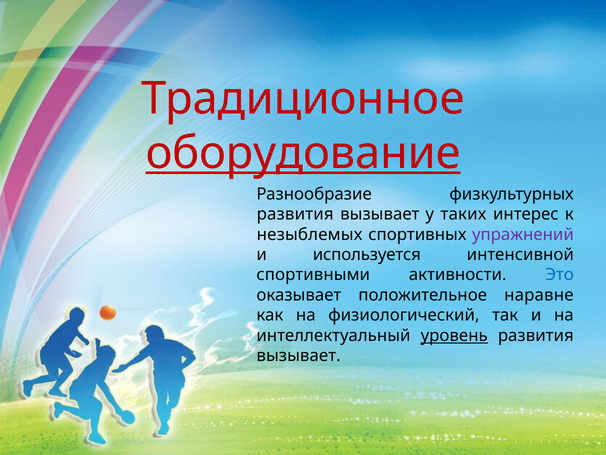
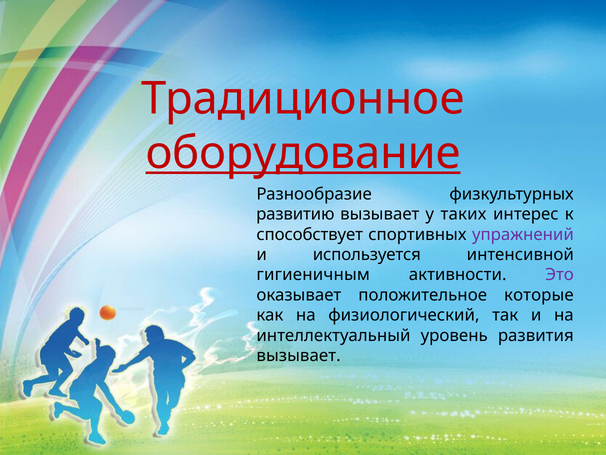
развития at (295, 214): развития -> развитию
незыблемых: незыблемых -> способствует
спортивными: спортивными -> гигиеничным
Это colour: blue -> purple
наравне: наравне -> которые
уровень underline: present -> none
